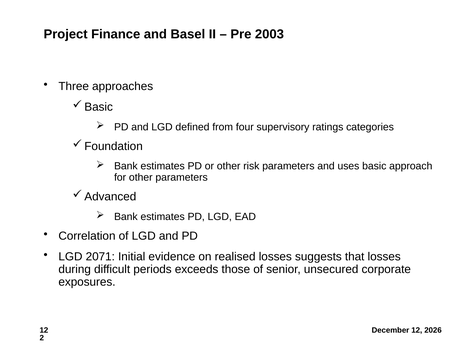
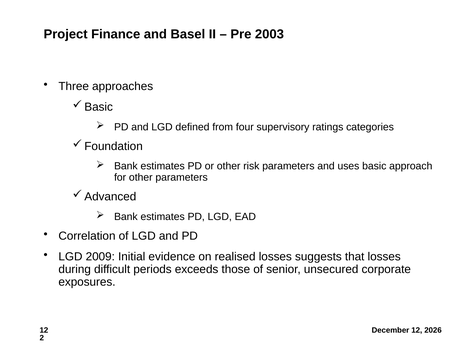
2071: 2071 -> 2009
